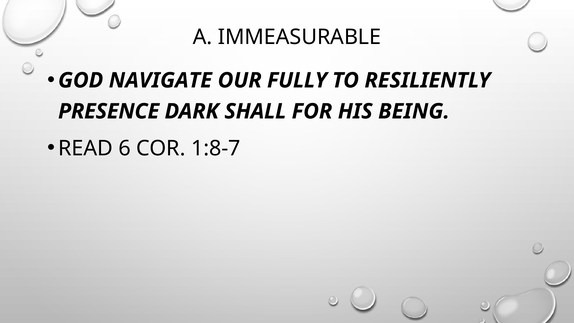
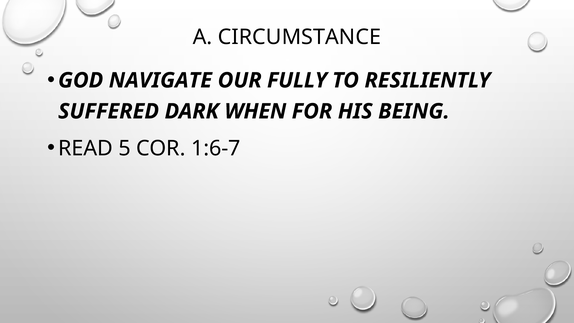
IMMEASURABLE: IMMEASURABLE -> CIRCUMSTANCE
PRESENCE: PRESENCE -> SUFFERED
SHALL: SHALL -> WHEN
6: 6 -> 5
1:8-7: 1:8-7 -> 1:6-7
